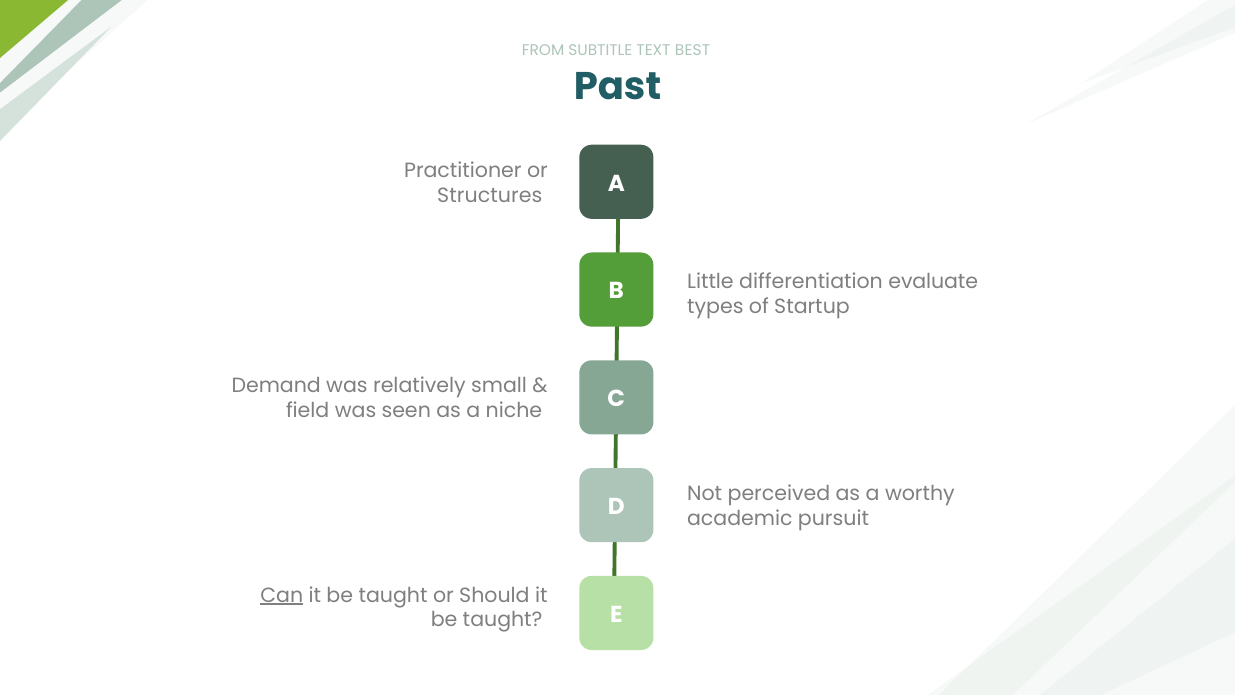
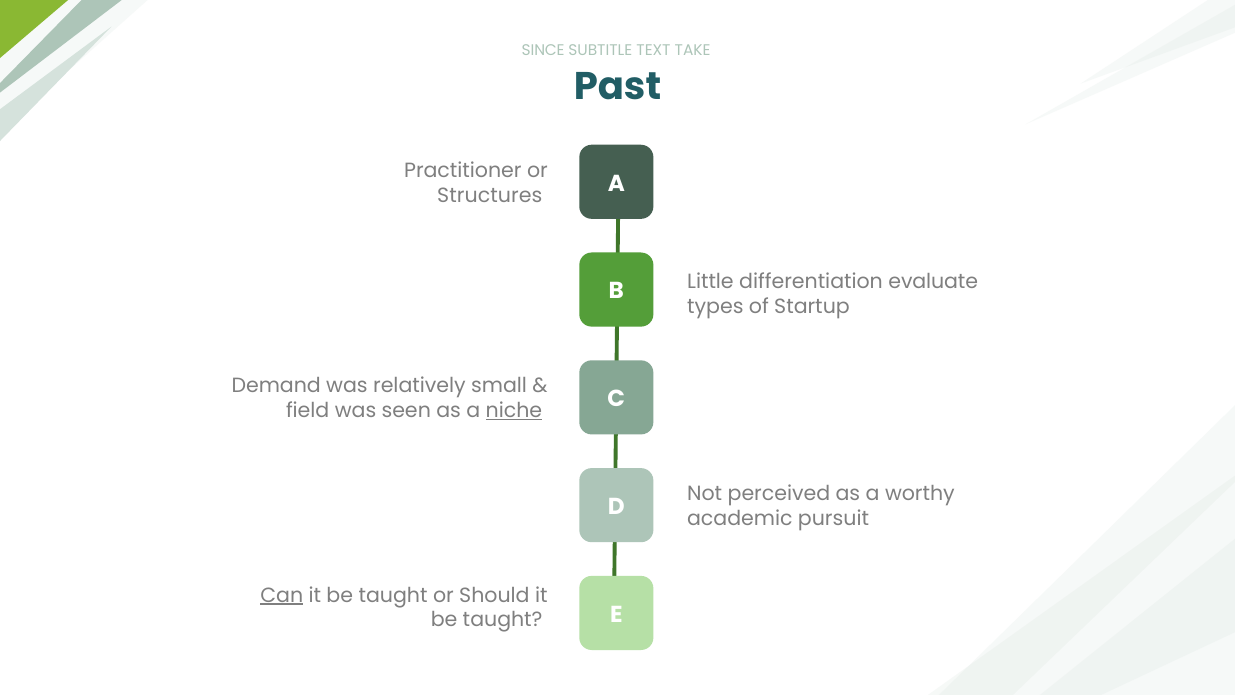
FROM: FROM -> SINCE
BEST: BEST -> TAKE
niche underline: none -> present
